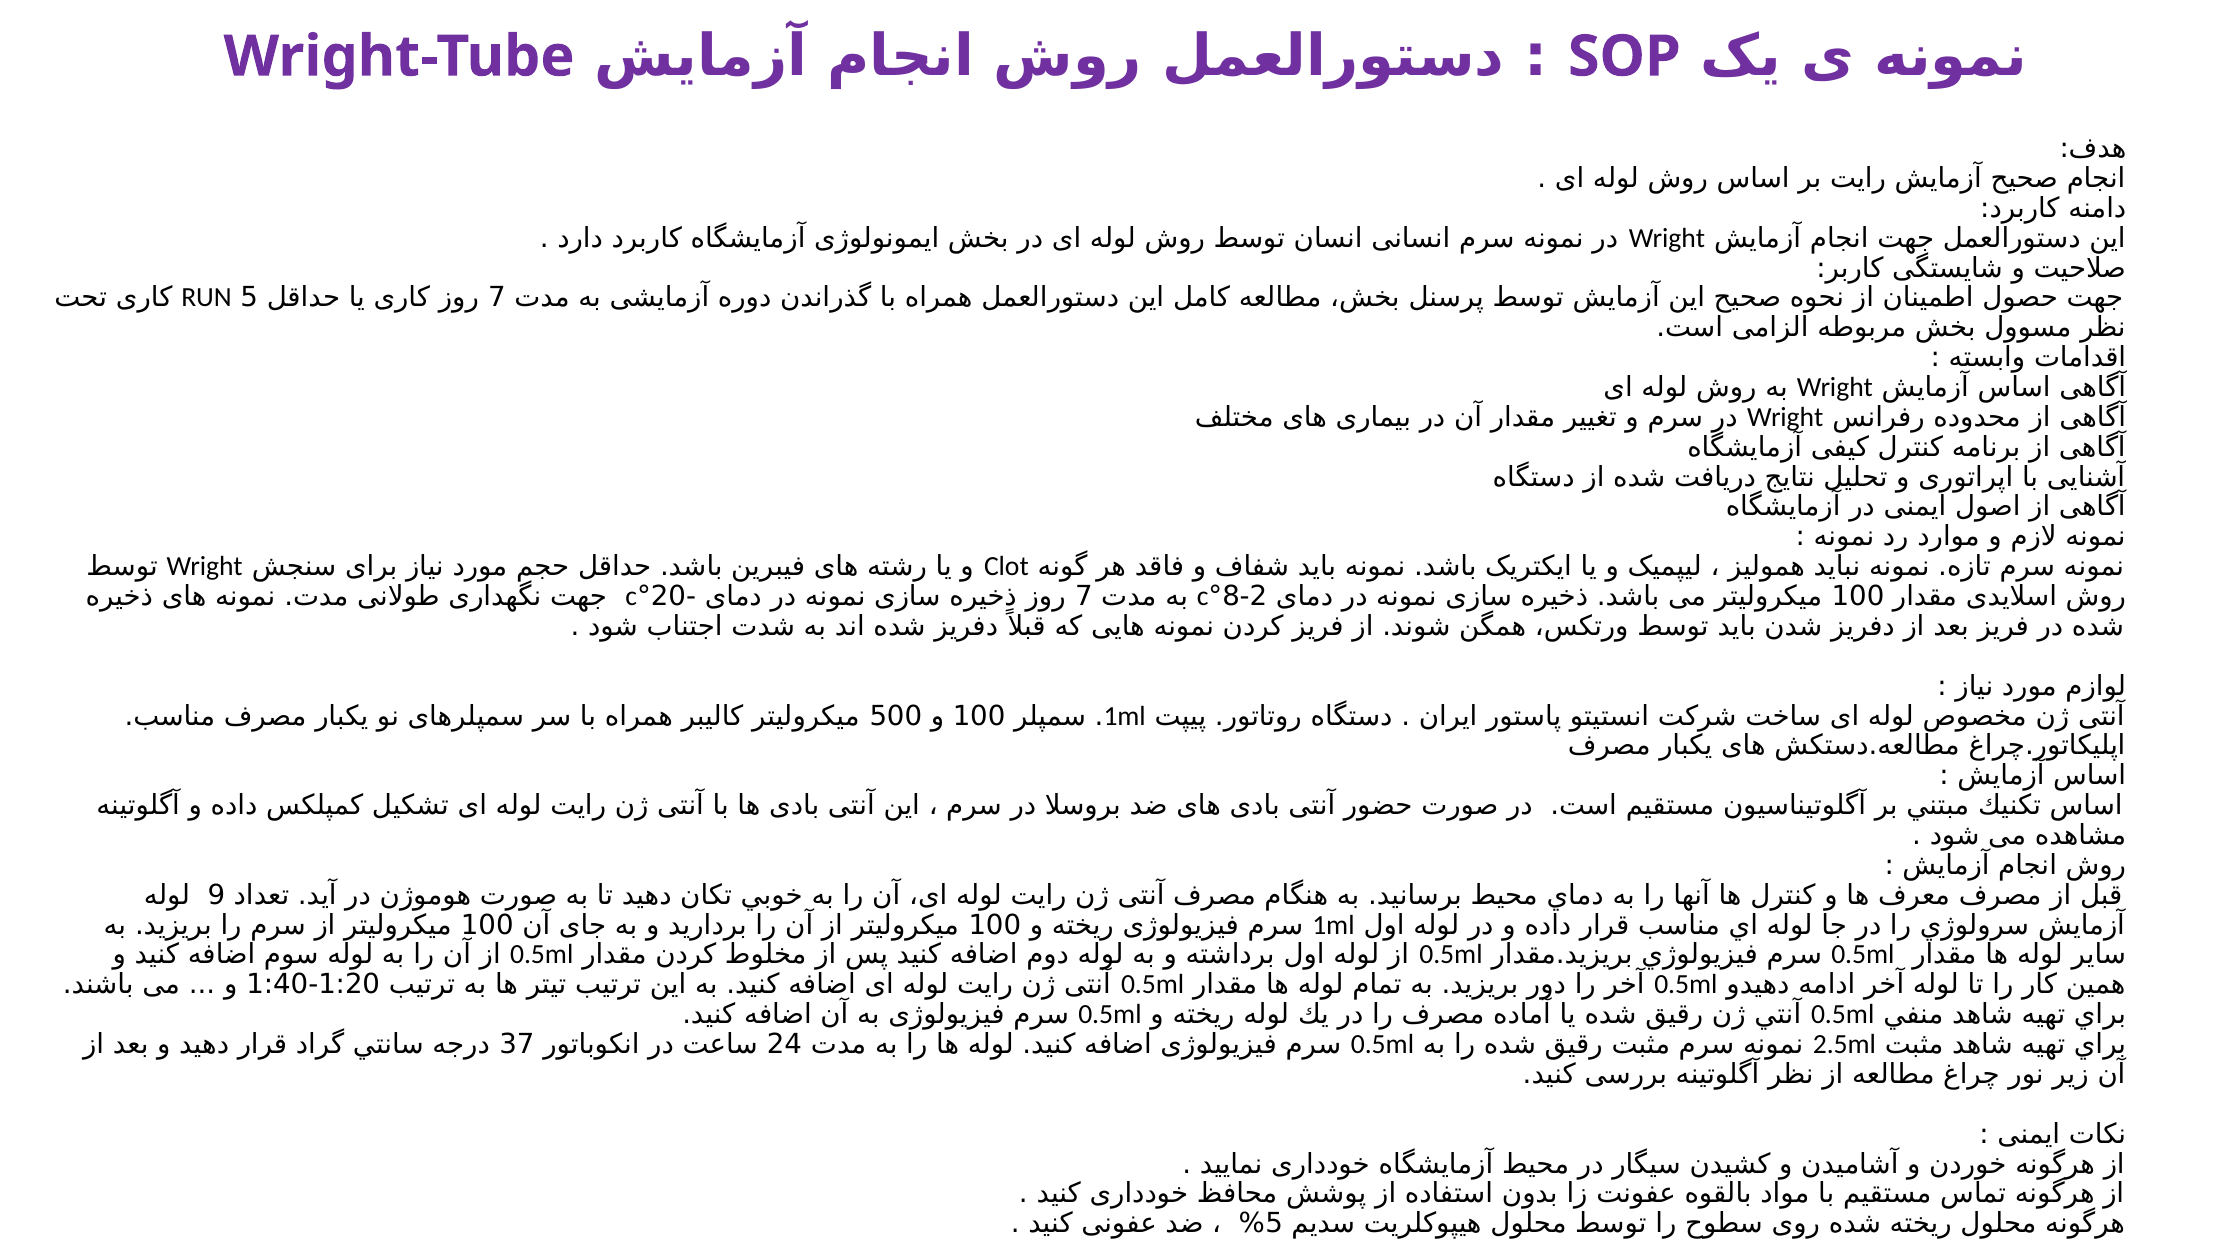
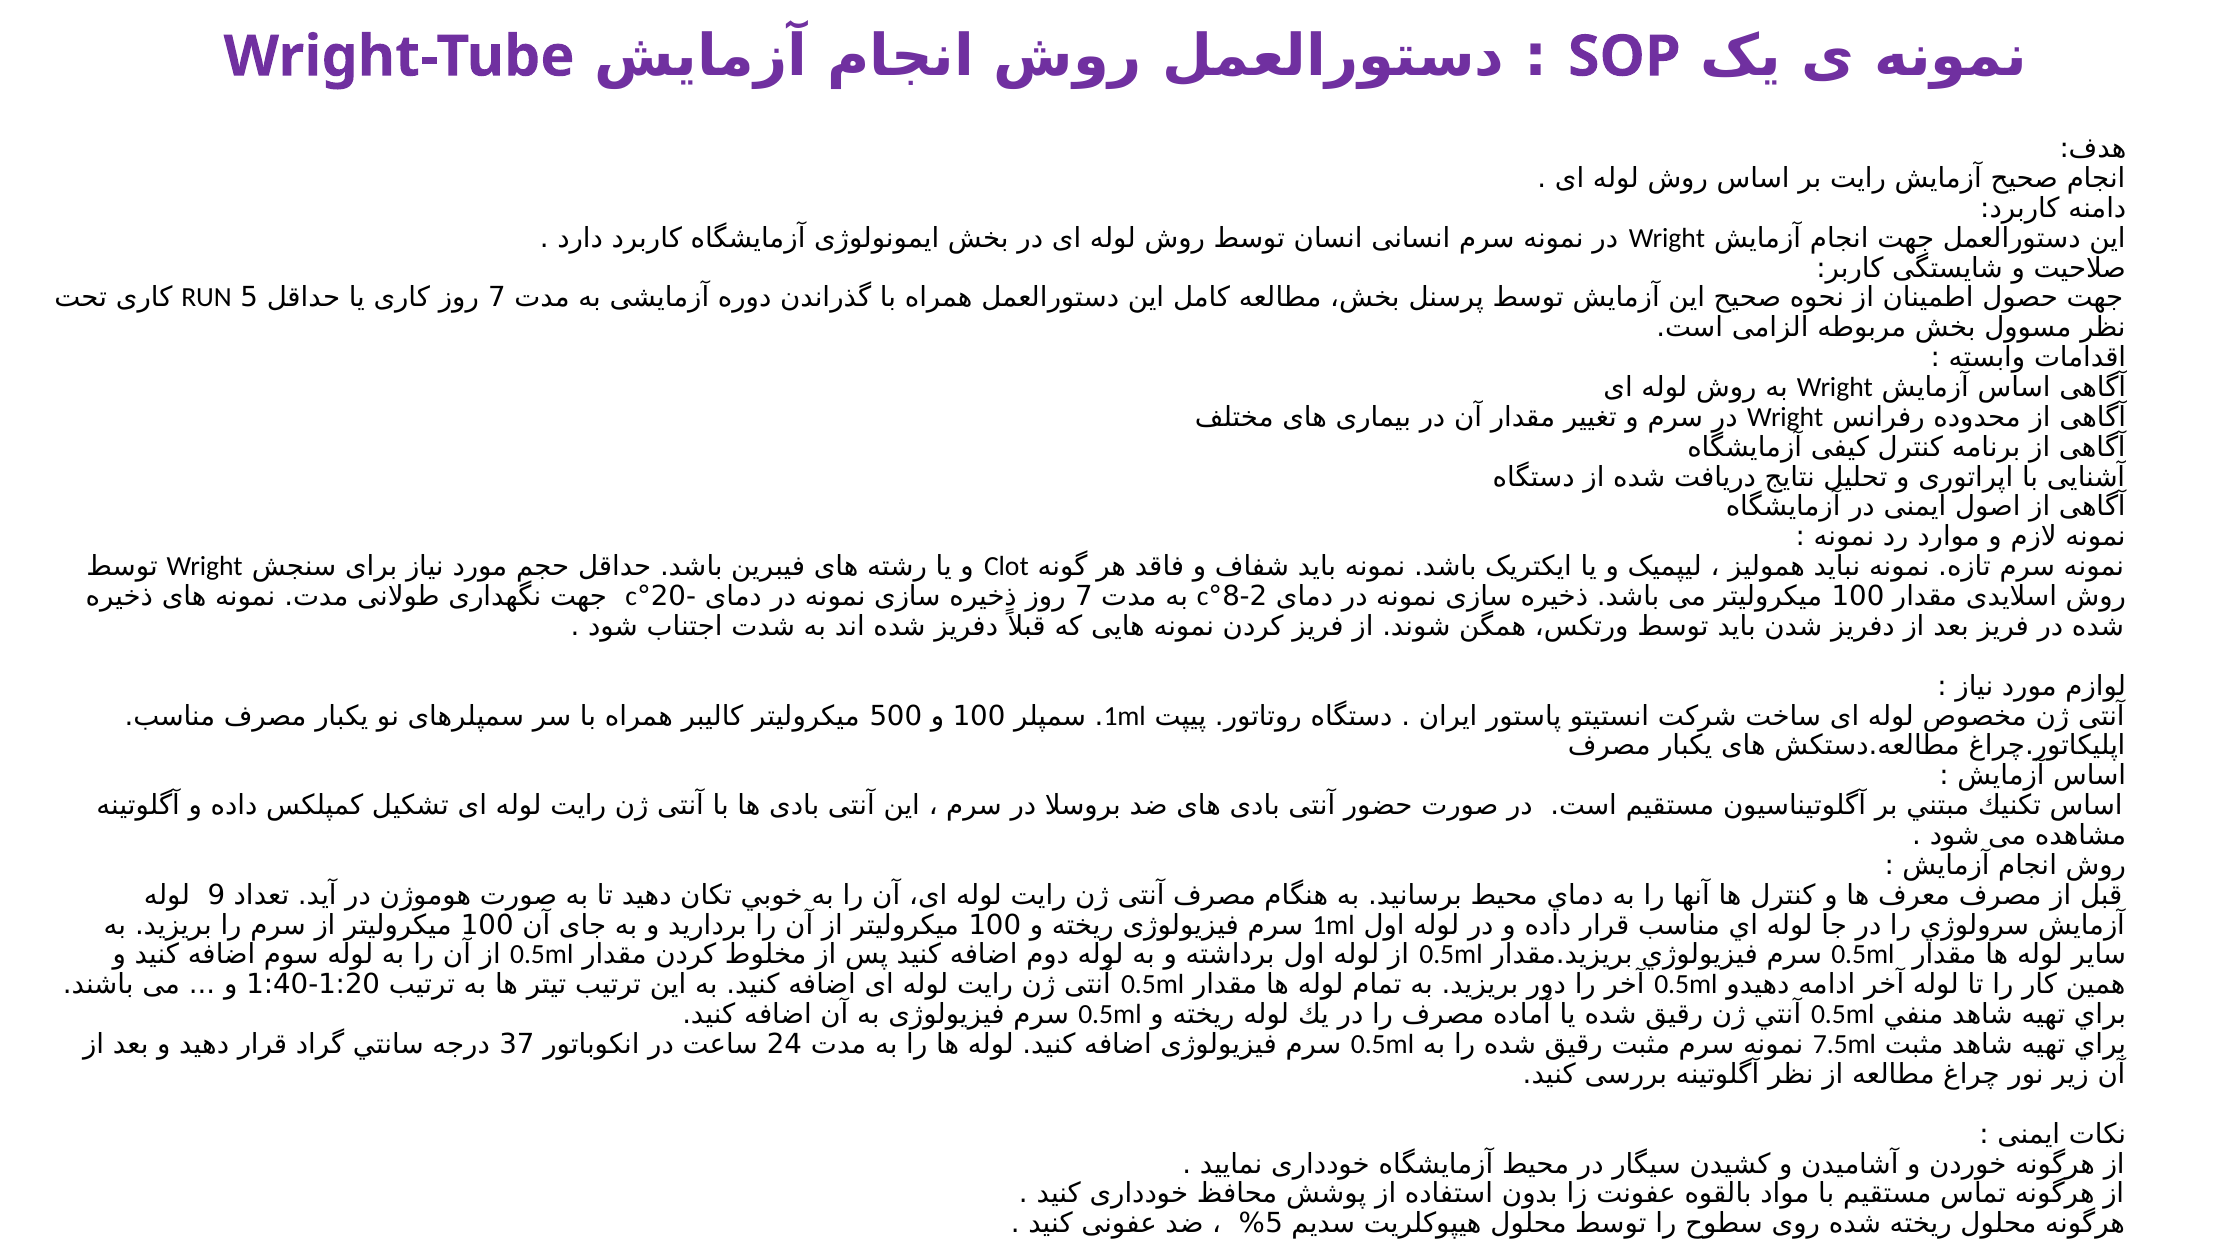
2.5ml: 2.5ml -> 7.5ml
